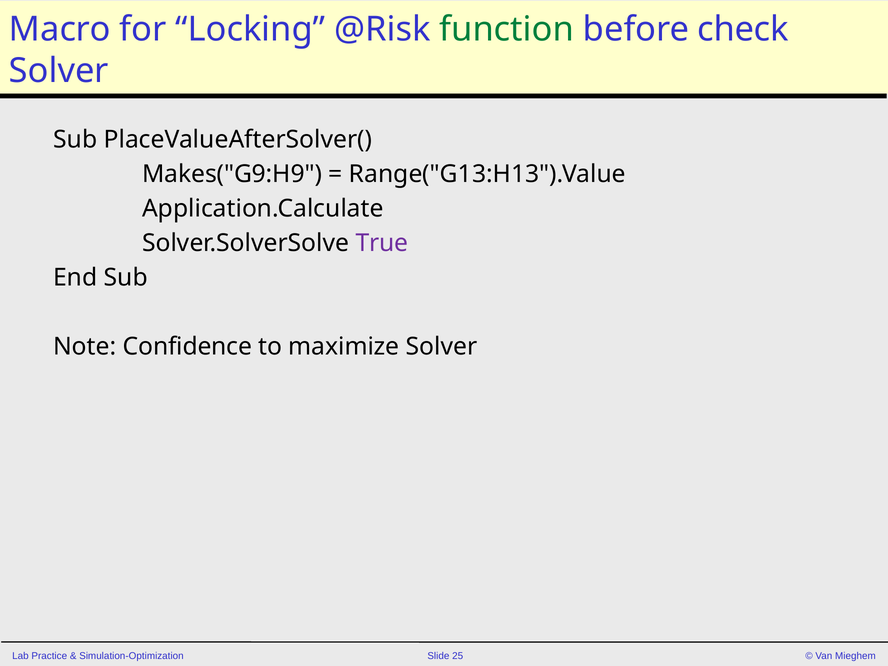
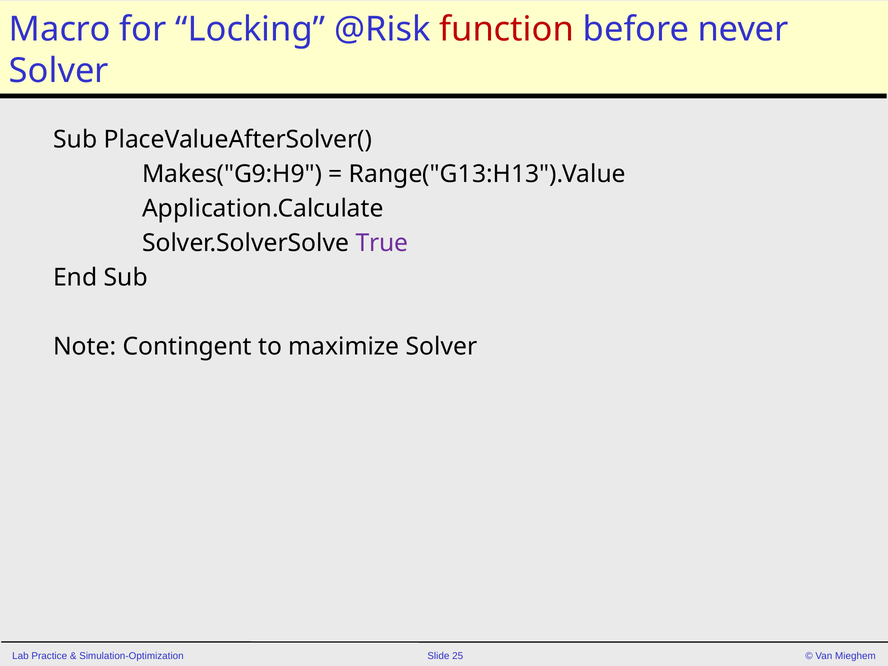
function colour: green -> red
check: check -> never
Confidence: Confidence -> Contingent
